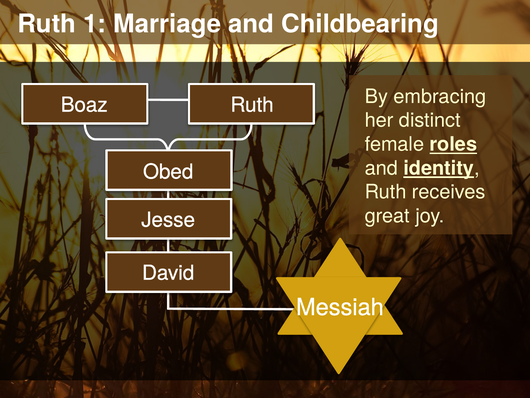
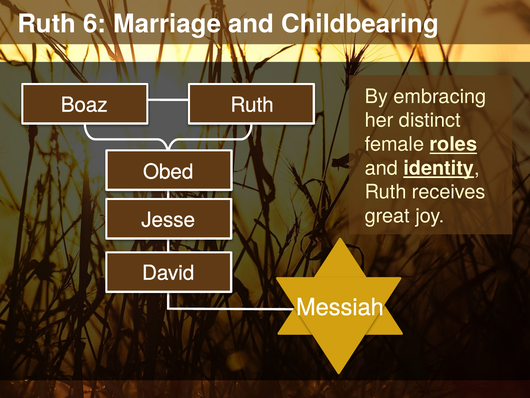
1: 1 -> 6
